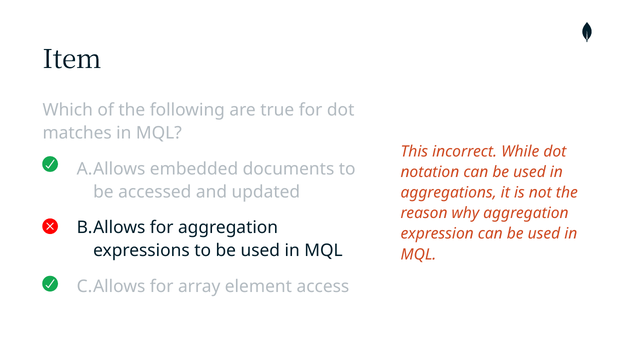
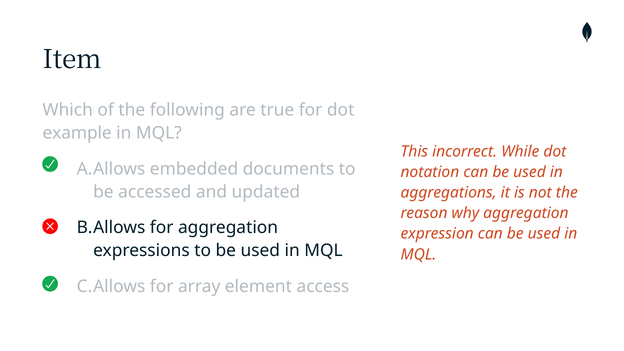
matches: matches -> example
